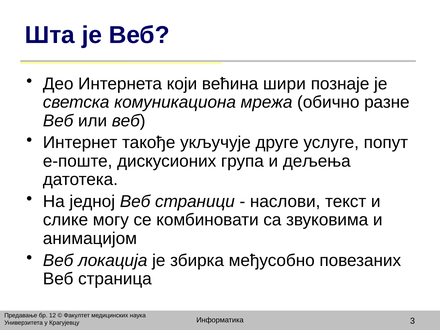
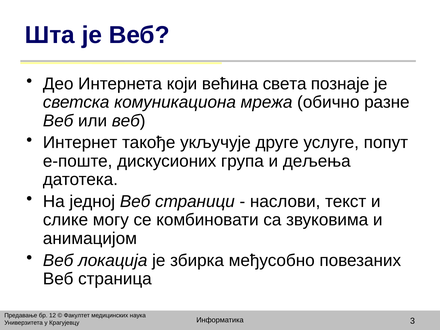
шири: шири -> света
